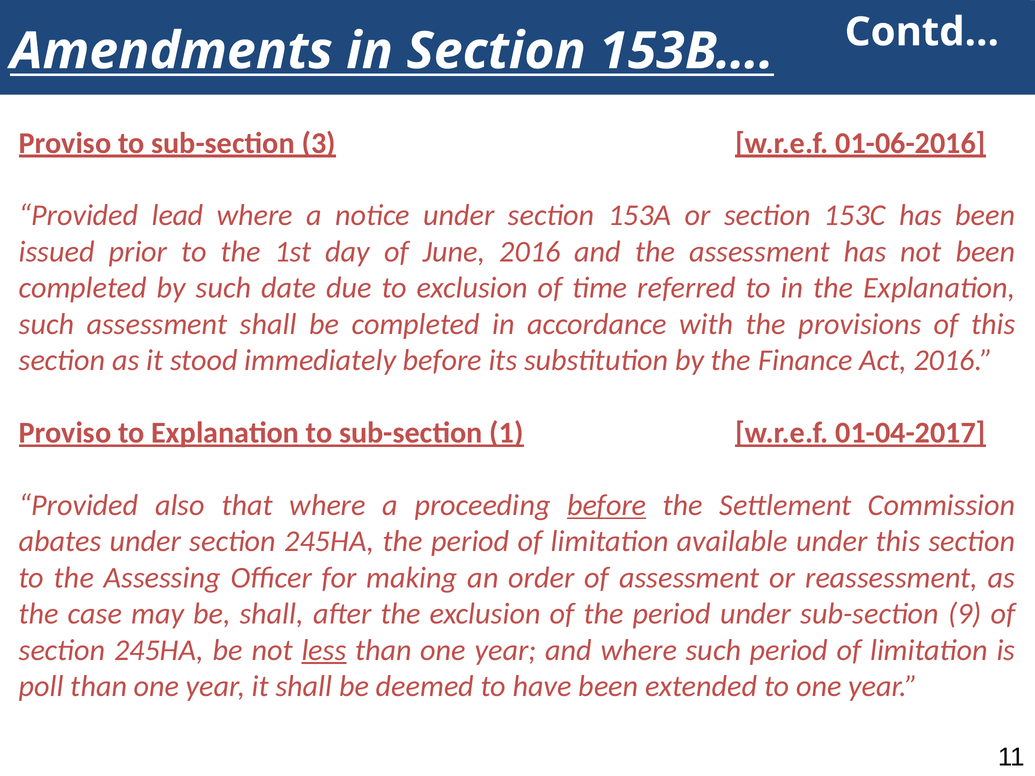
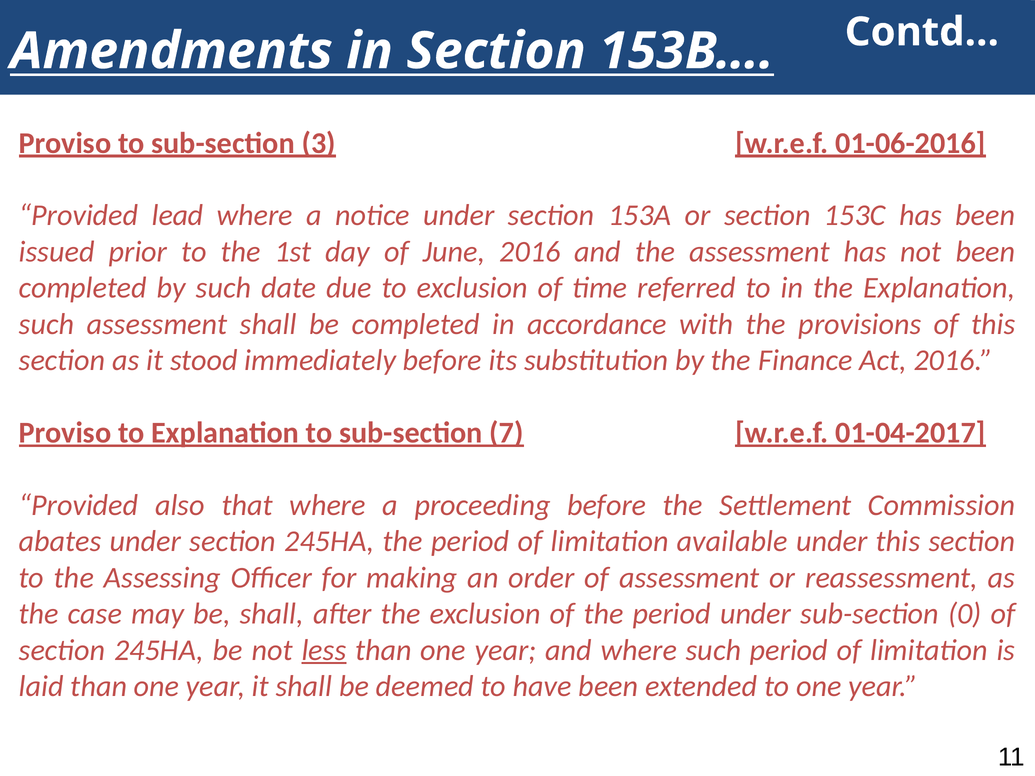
1: 1 -> 7
before at (607, 505) underline: present -> none
9: 9 -> 0
poll: poll -> laid
